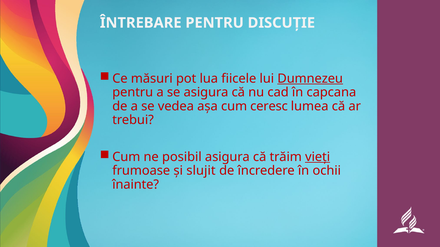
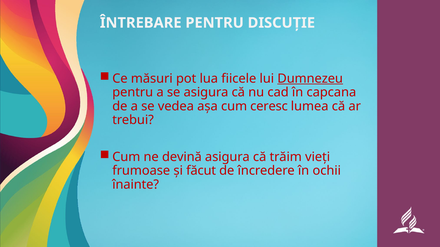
posibil: posibil -> devină
vieți underline: present -> none
slujit: slujit -> făcut
